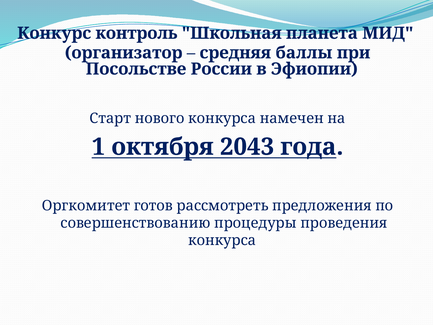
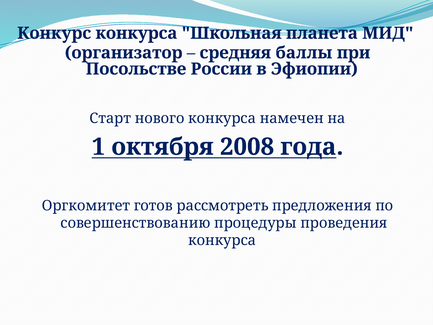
Конкурс контроль: контроль -> конкурса
2043: 2043 -> 2008
